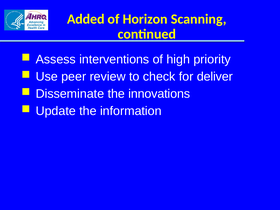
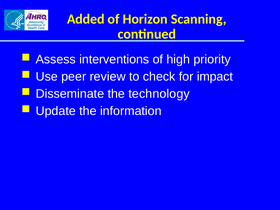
deliver: deliver -> impact
innovations: innovations -> technology
